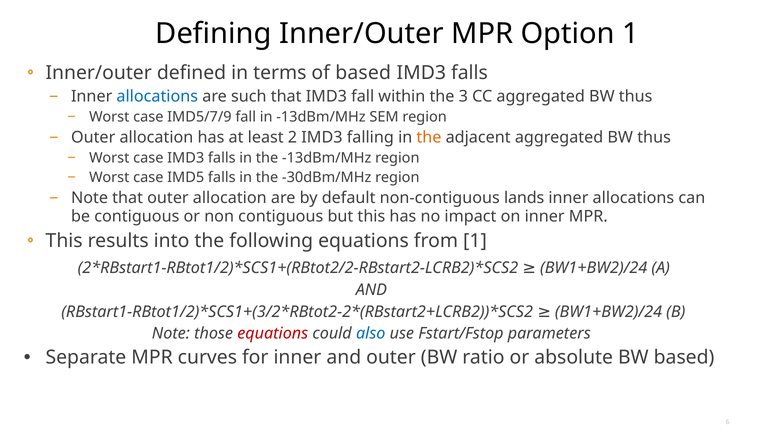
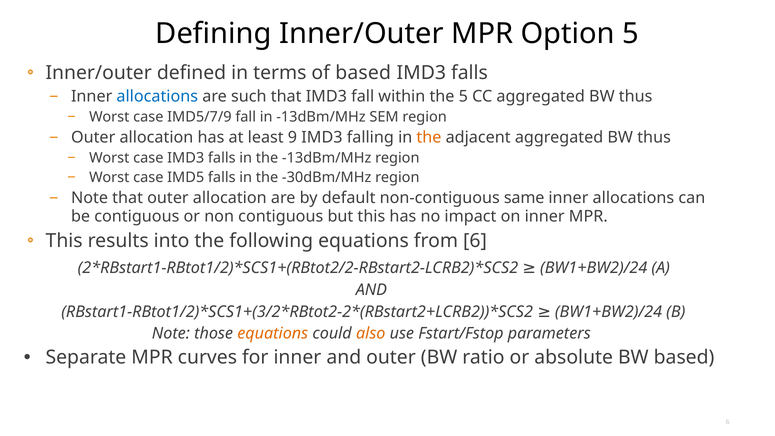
Option 1: 1 -> 5
the 3: 3 -> 5
2: 2 -> 9
lands: lands -> same
from 1: 1 -> 6
equations at (273, 333) colour: red -> orange
also colour: blue -> orange
